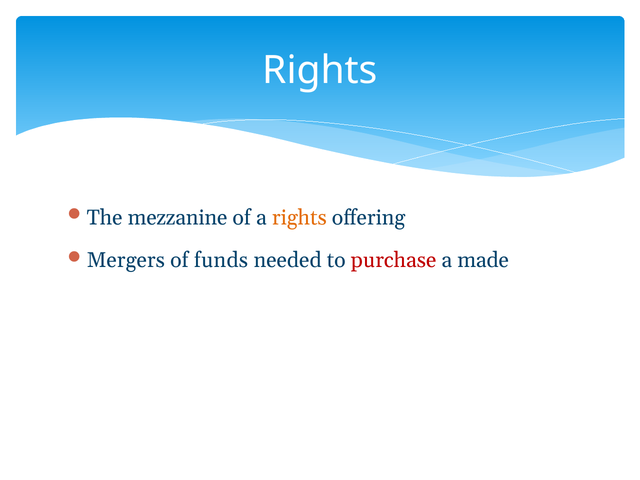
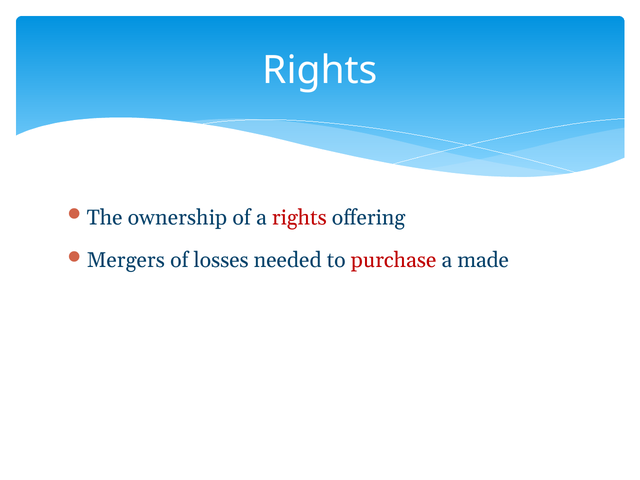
mezzanine: mezzanine -> ownership
rights at (299, 218) colour: orange -> red
funds: funds -> losses
